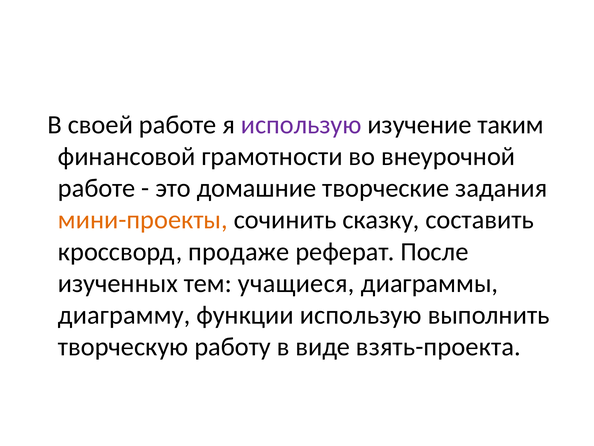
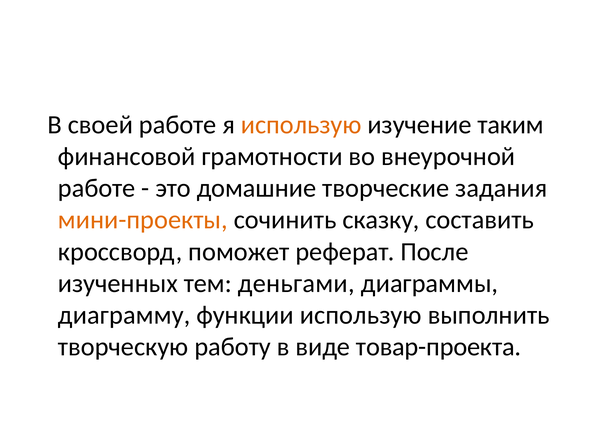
использую at (301, 125) colour: purple -> orange
продаже: продаже -> поможет
учащиеся: учащиеся -> деньгами
взять-проекта: взять-проекта -> товар-проекта
